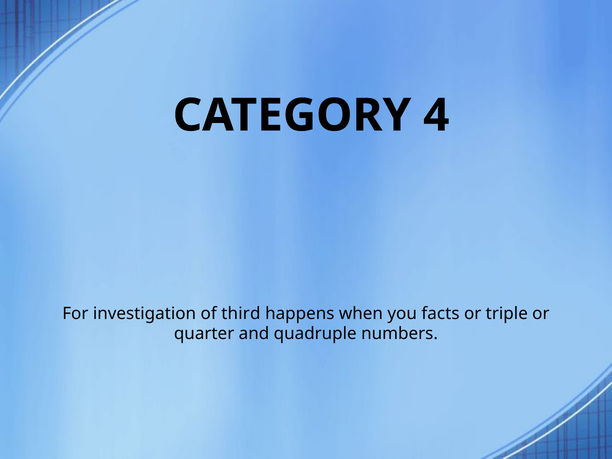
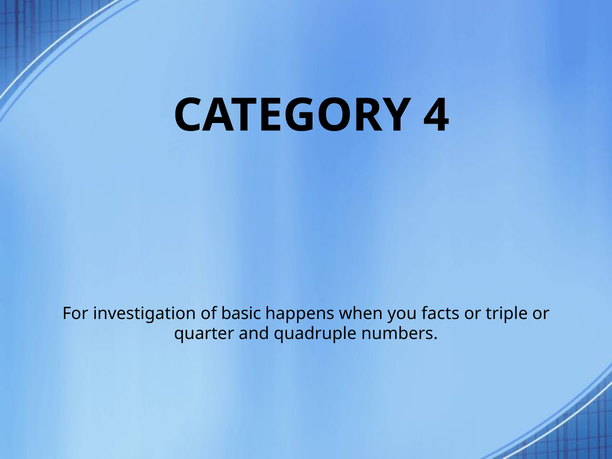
third: third -> basic
